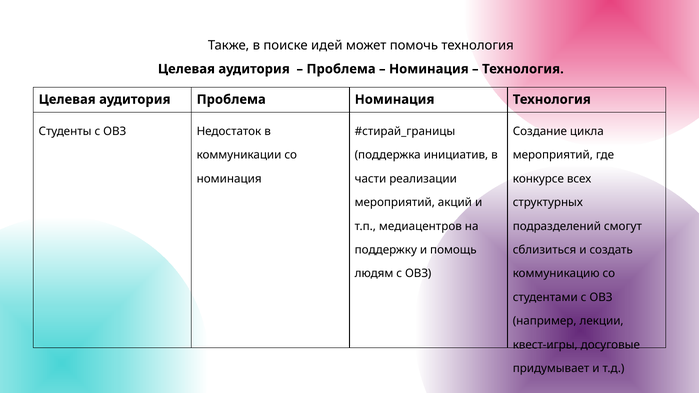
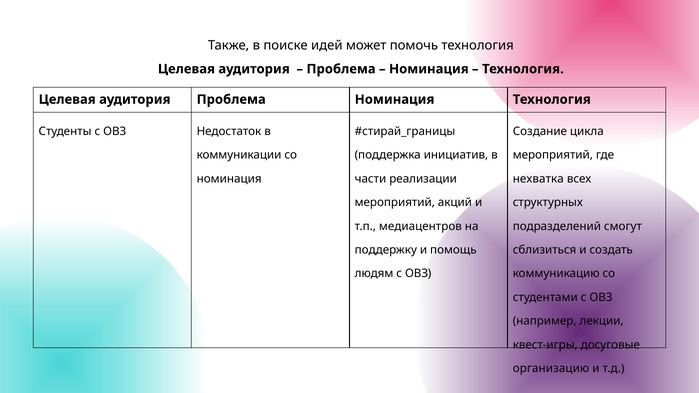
конкурсе: конкурсе -> нехватка
придумывает: придумывает -> организацию
